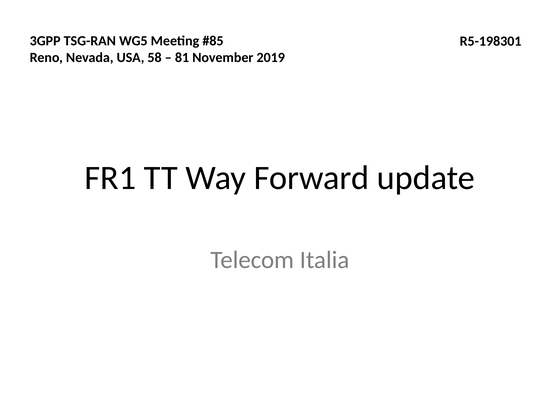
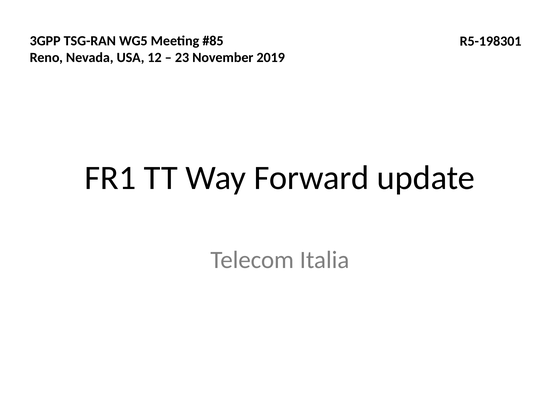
58: 58 -> 12
81: 81 -> 23
